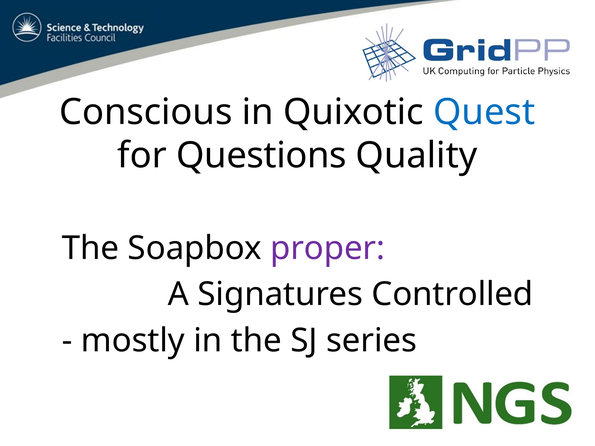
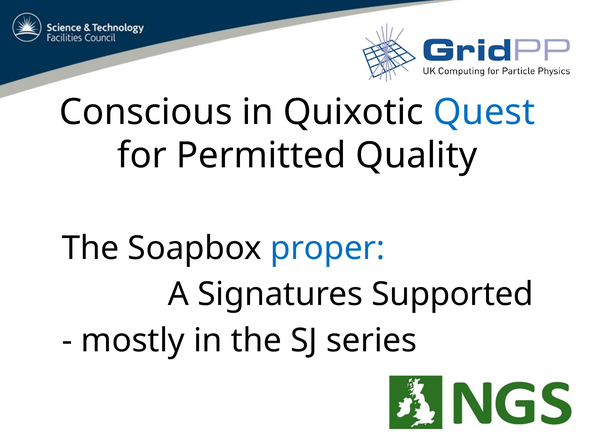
Questions: Questions -> Permitted
proper colour: purple -> blue
Controlled: Controlled -> Supported
